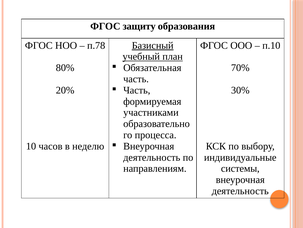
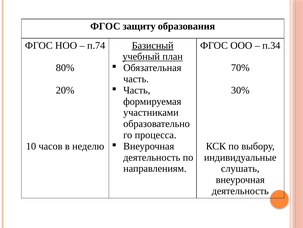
п.78: п.78 -> п.74
п.10: п.10 -> п.34
системы: системы -> слушать
